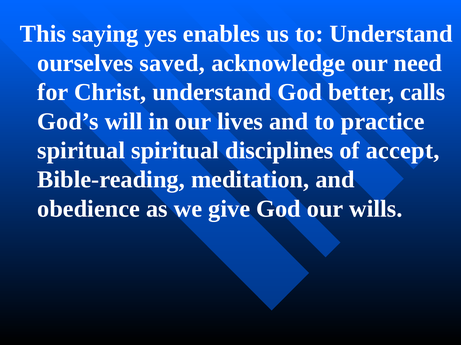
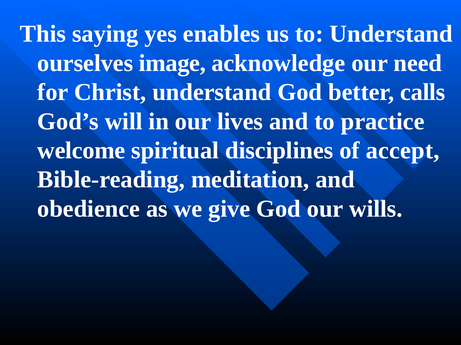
saved: saved -> image
spiritual at (81, 151): spiritual -> welcome
